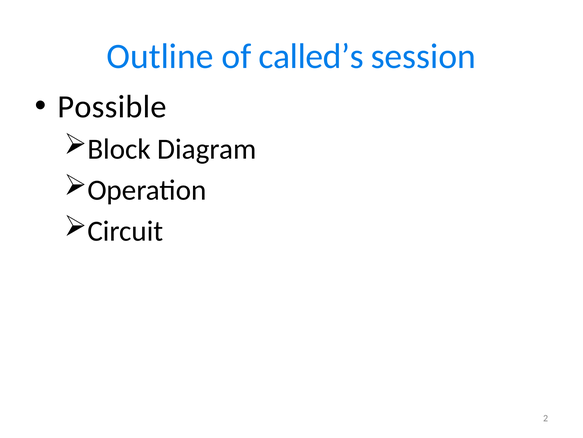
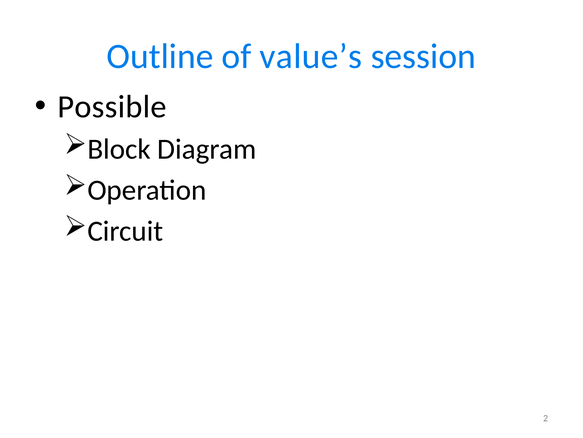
called’s: called’s -> value’s
